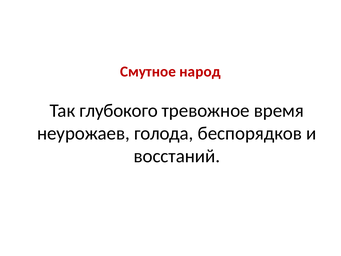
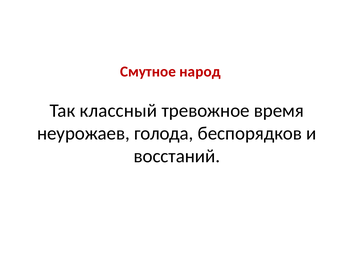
глубокого: глубокого -> классный
